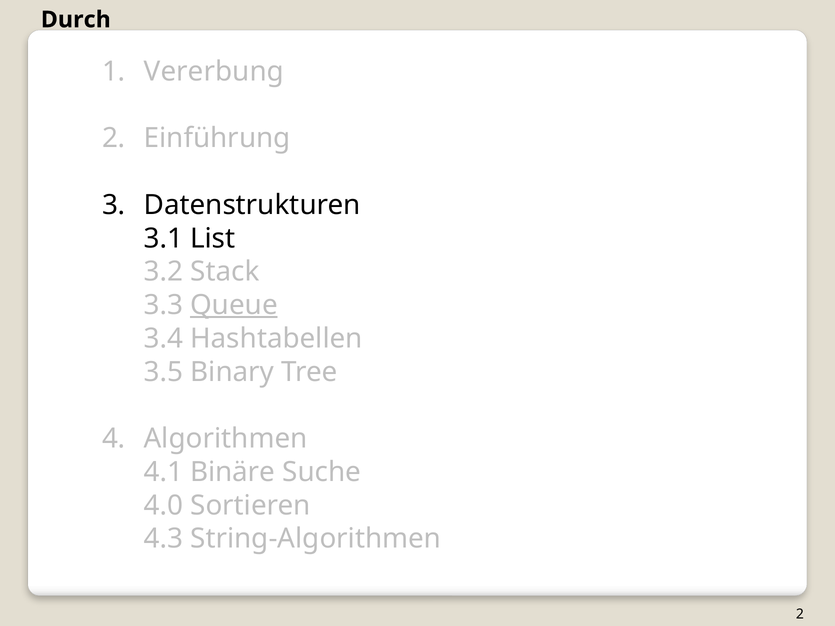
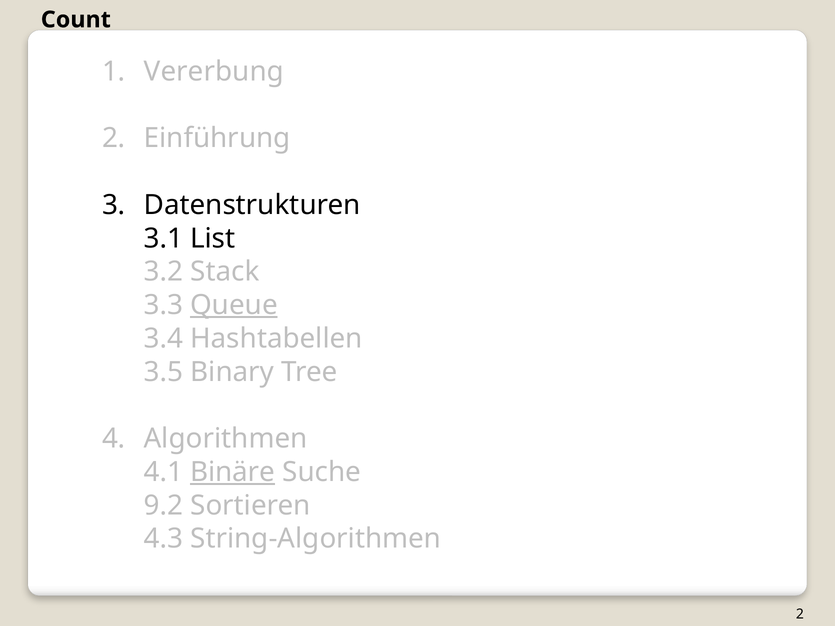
Durch: Durch -> Count
Binäre underline: none -> present
4.0: 4.0 -> 9.2
